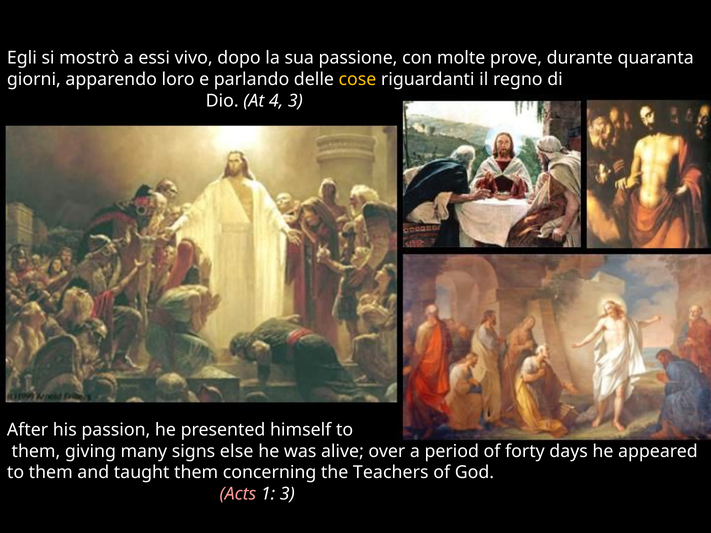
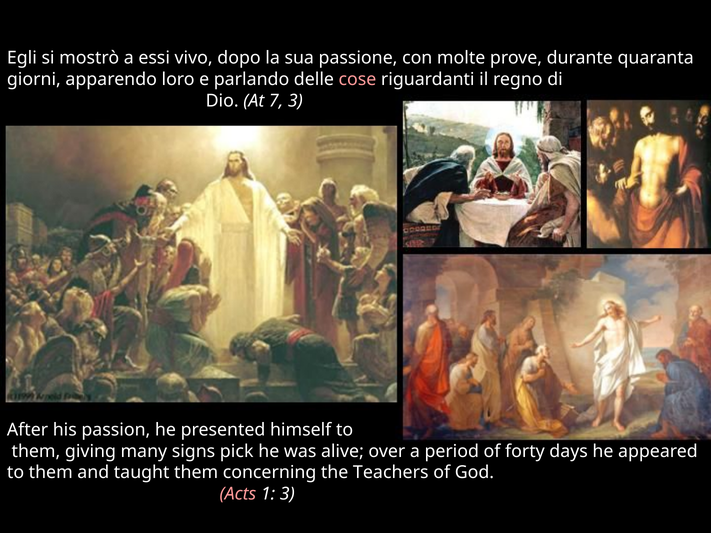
cose colour: yellow -> pink
4: 4 -> 7
else: else -> pick
